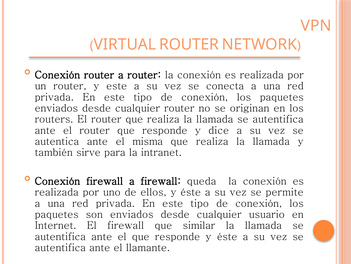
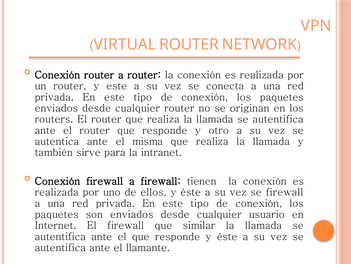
dice: dice -> otro
queda: queda -> tienen
se permite: permite -> firewall
